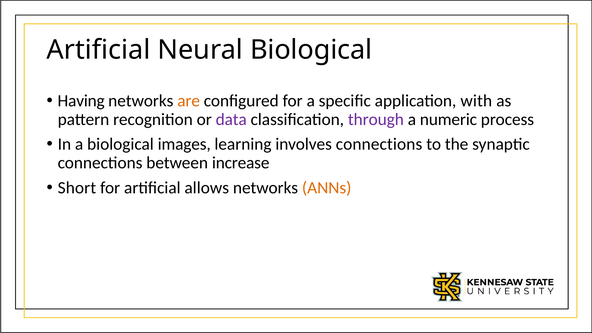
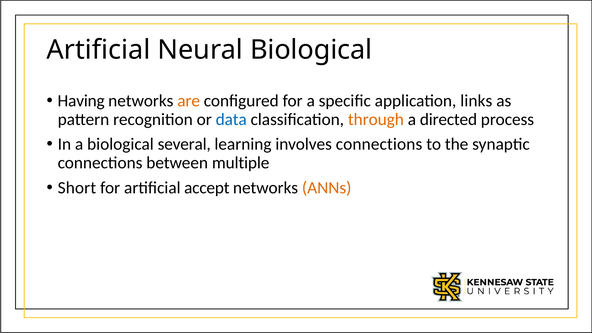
with: with -> links
data colour: purple -> blue
through colour: purple -> orange
numeric: numeric -> directed
images: images -> several
increase: increase -> multiple
allows: allows -> accept
